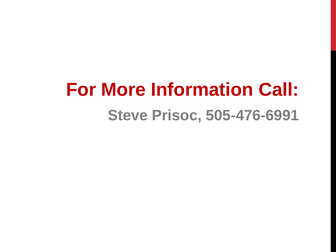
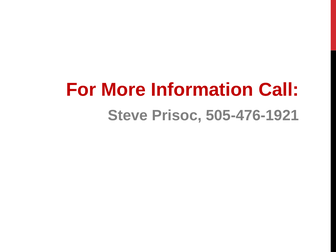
505-476-6991: 505-476-6991 -> 505-476-1921
